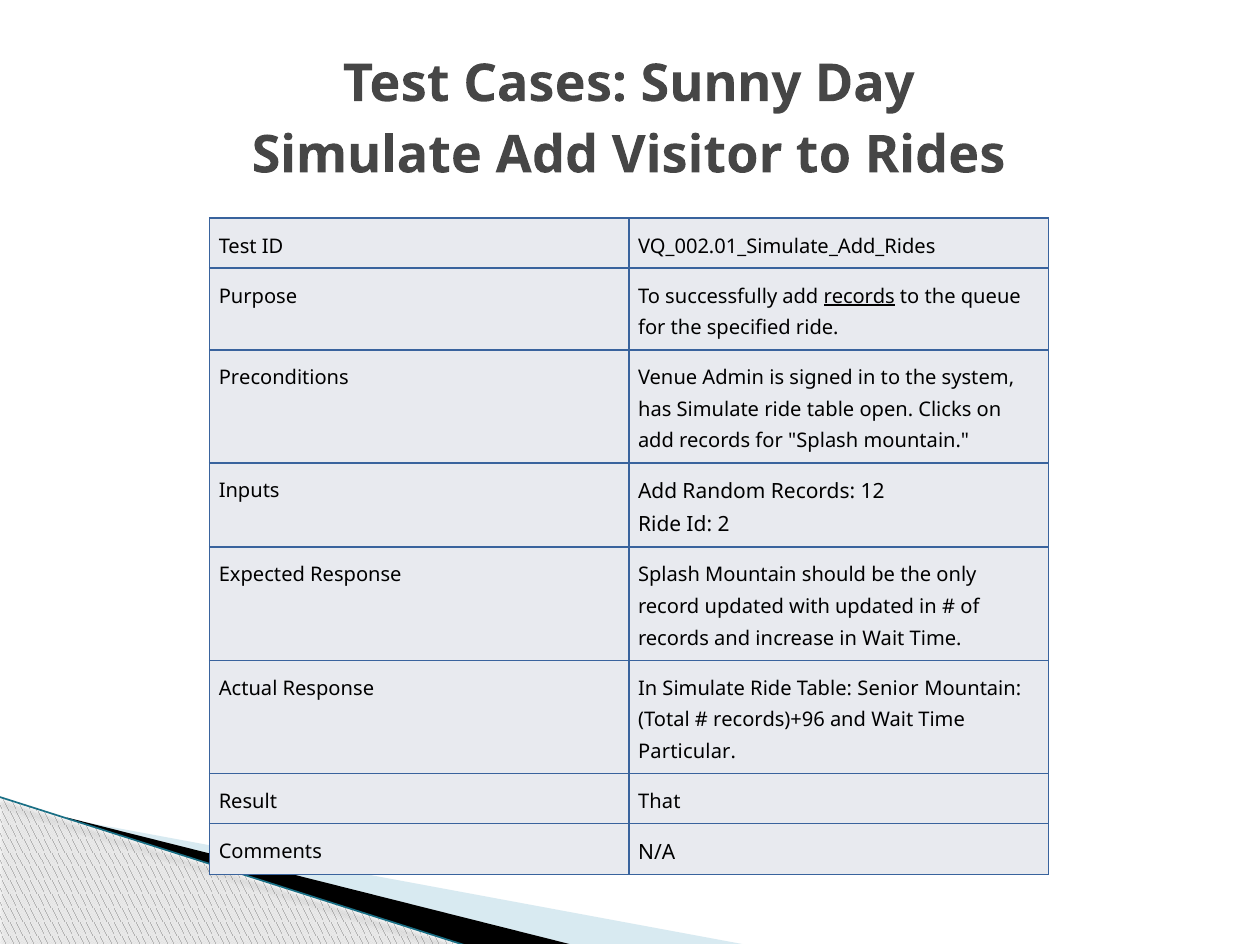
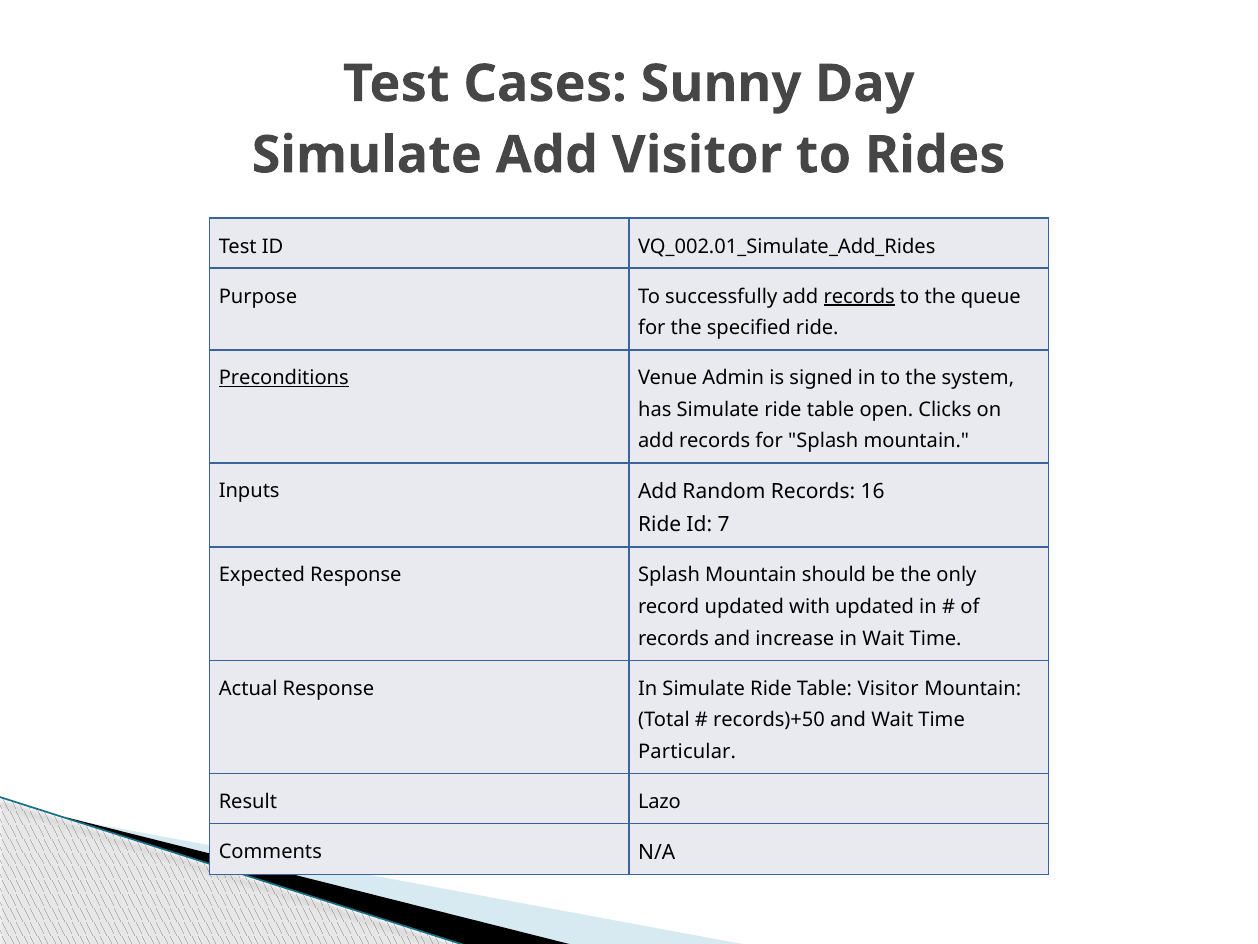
Preconditions underline: none -> present
12: 12 -> 16
2: 2 -> 7
Table Senior: Senior -> Visitor
records)+96: records)+96 -> records)+50
That: That -> Lazo
